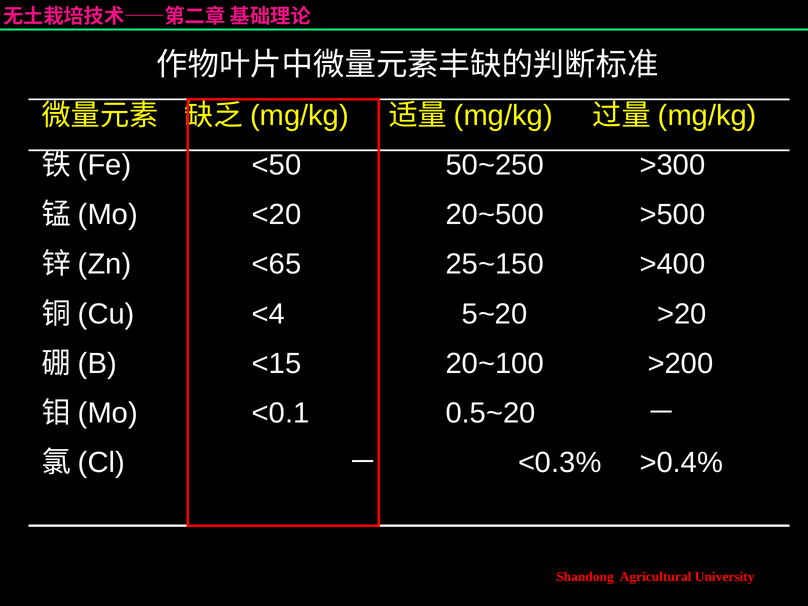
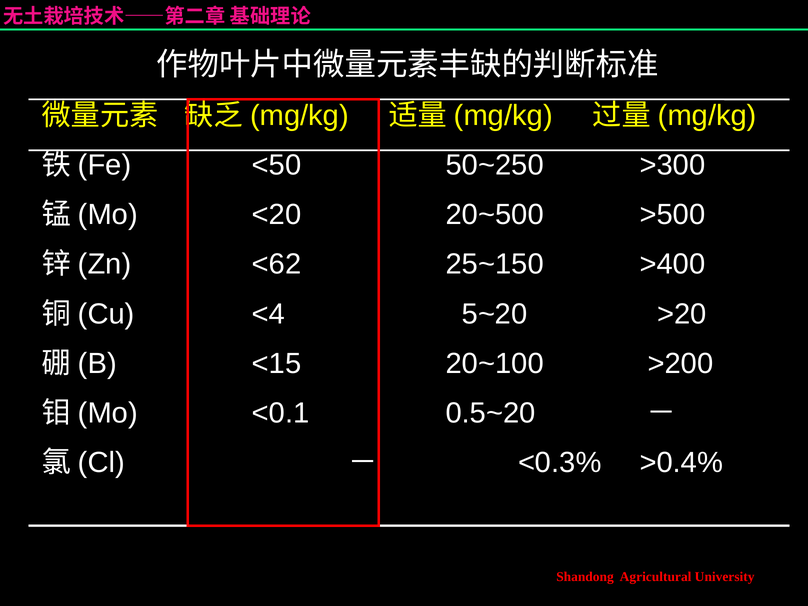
<65: <65 -> <62
